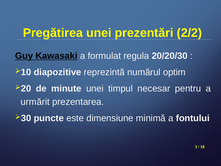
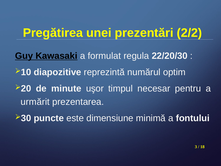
20/20/30: 20/20/30 -> 22/20/30
minute unei: unei -> uşor
